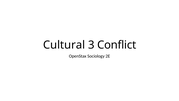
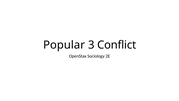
Cultural: Cultural -> Popular
